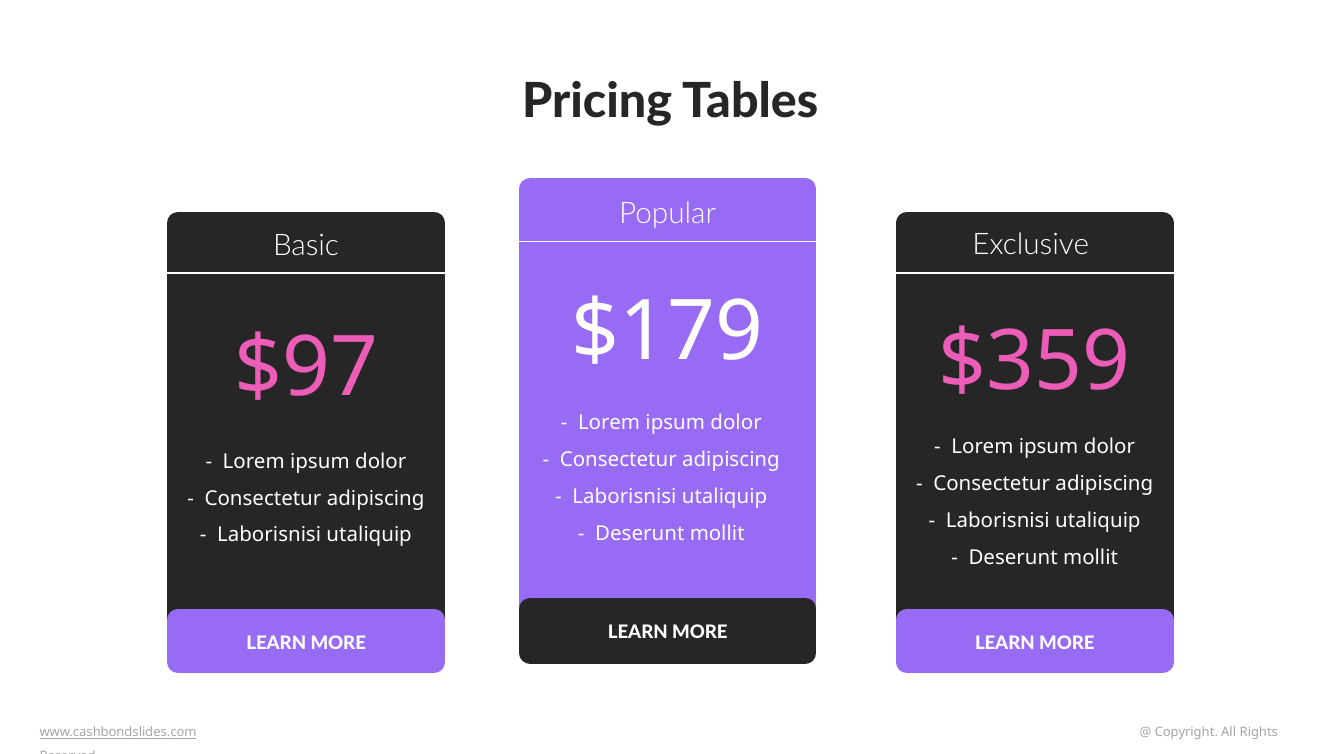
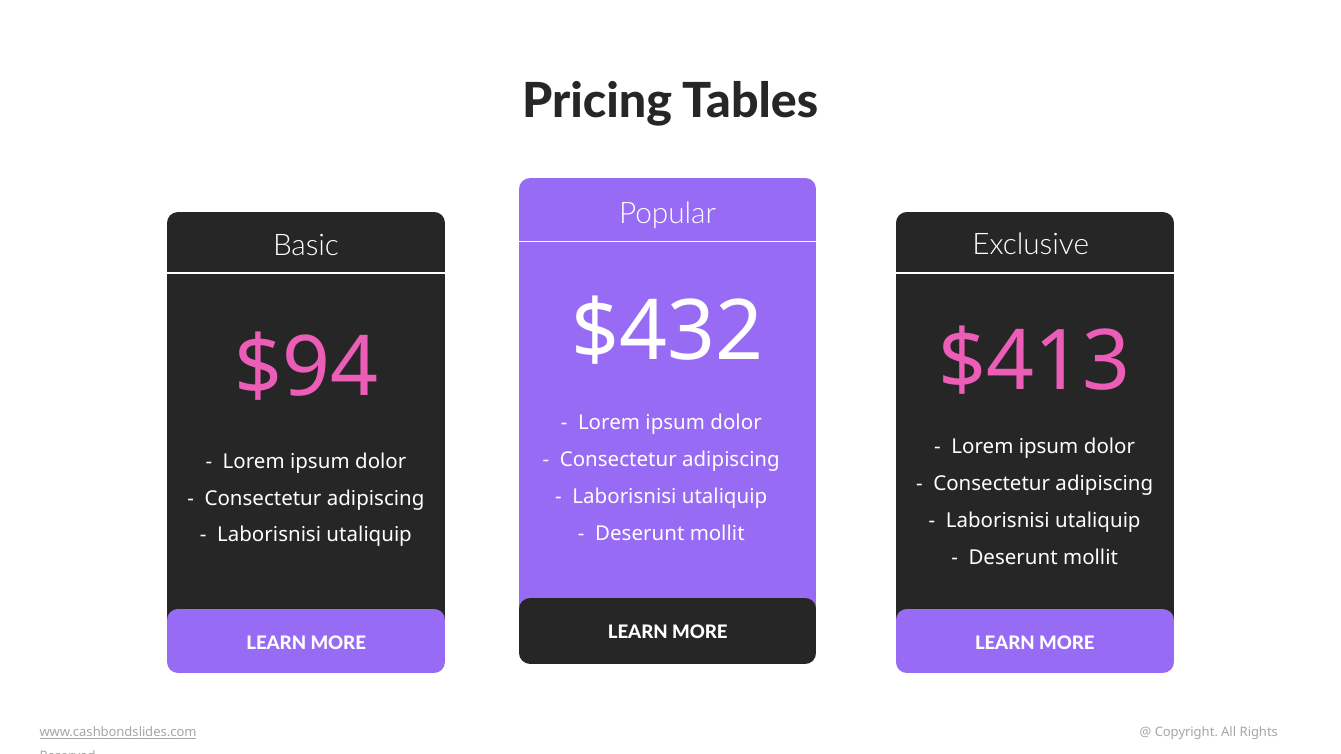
$179: $179 -> $432
$359: $359 -> $413
$97: $97 -> $94
